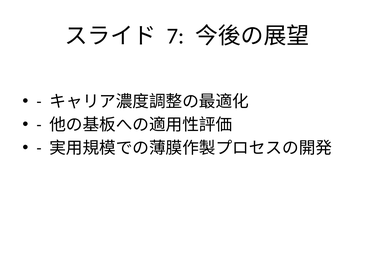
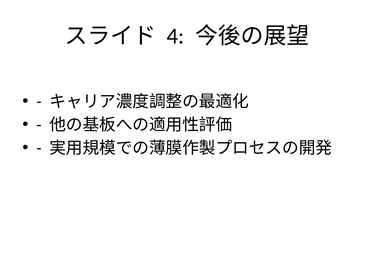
7: 7 -> 4
